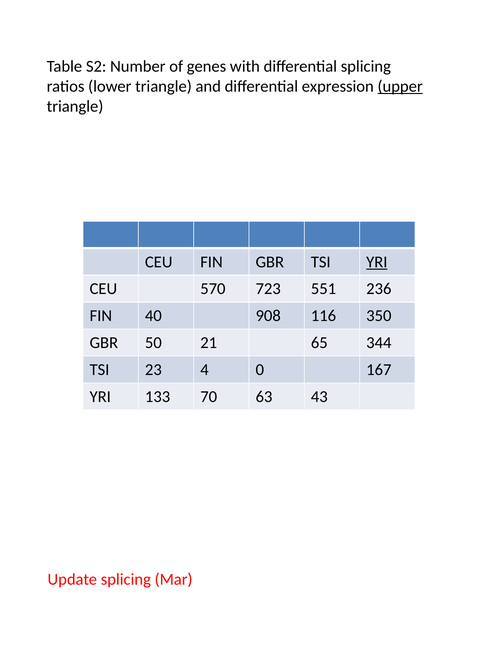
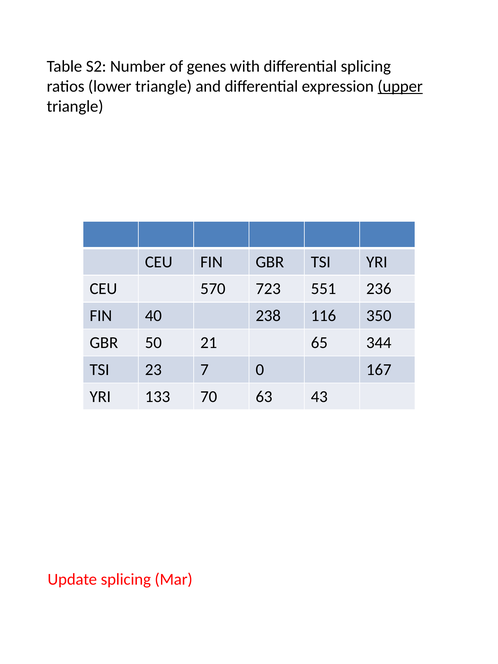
YRI at (377, 262) underline: present -> none
908: 908 -> 238
4: 4 -> 7
